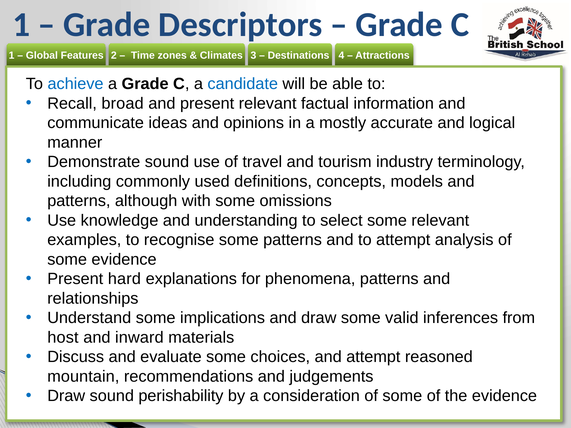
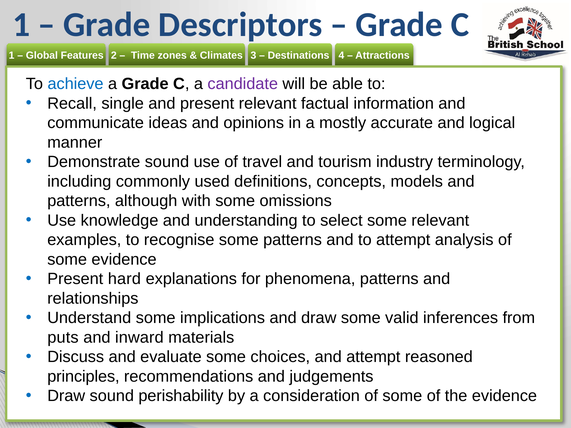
candidate colour: blue -> purple
broad: broad -> single
host: host -> puts
mountain: mountain -> principles
